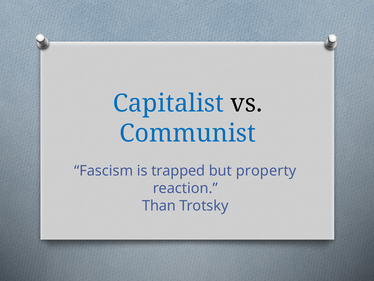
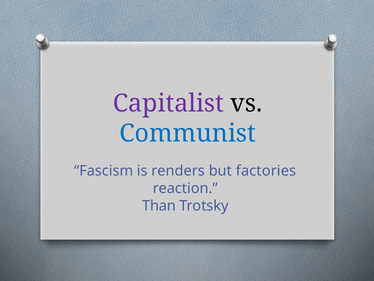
Capitalist colour: blue -> purple
trapped: trapped -> renders
property: property -> factories
